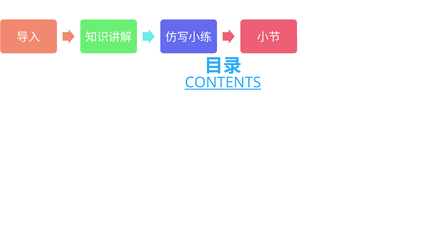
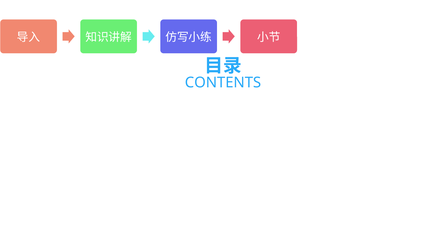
CONTENTS underline: present -> none
